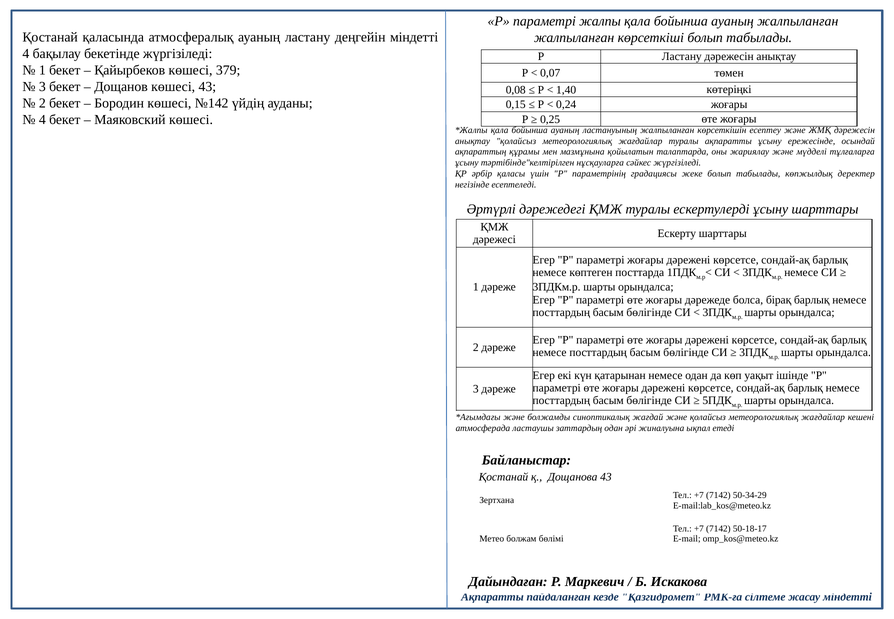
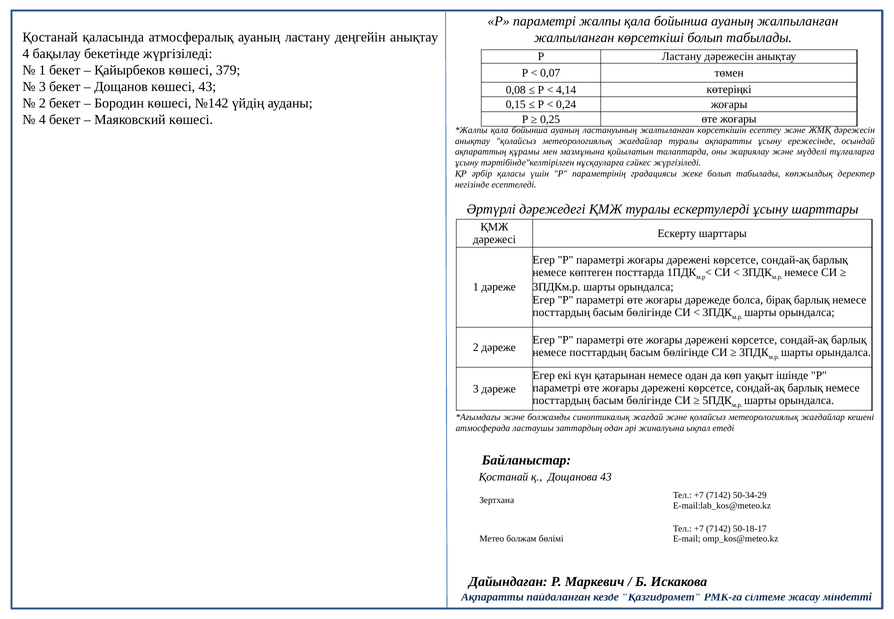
деңгейін міндетті: міндетті -> анықтау
1,40: 1,40 -> 4,14
